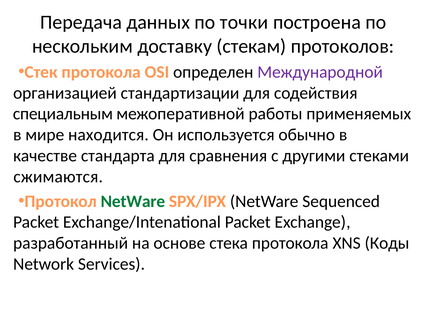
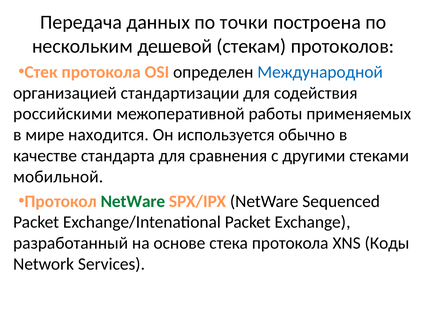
доставку: доставку -> дешевой
Международной colour: purple -> blue
специальным: специальным -> российскими
сжимаются: сжимаются -> мобильной
